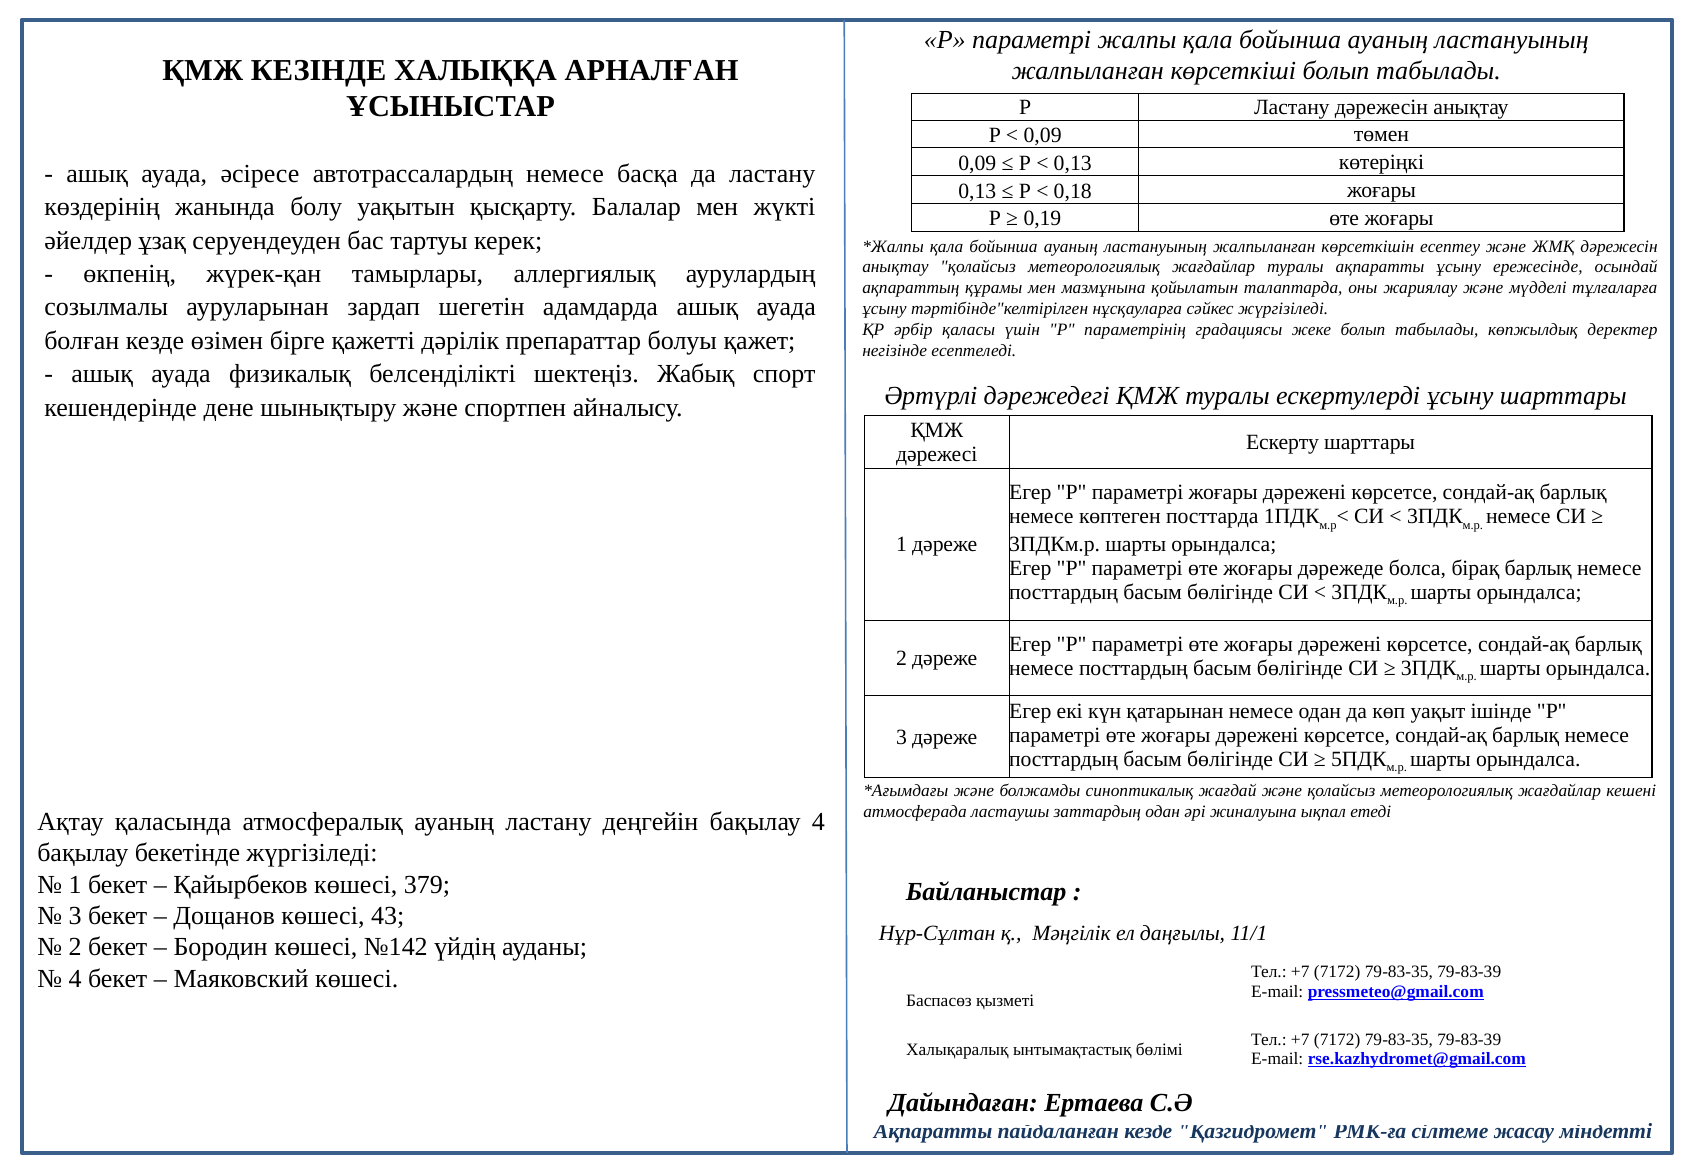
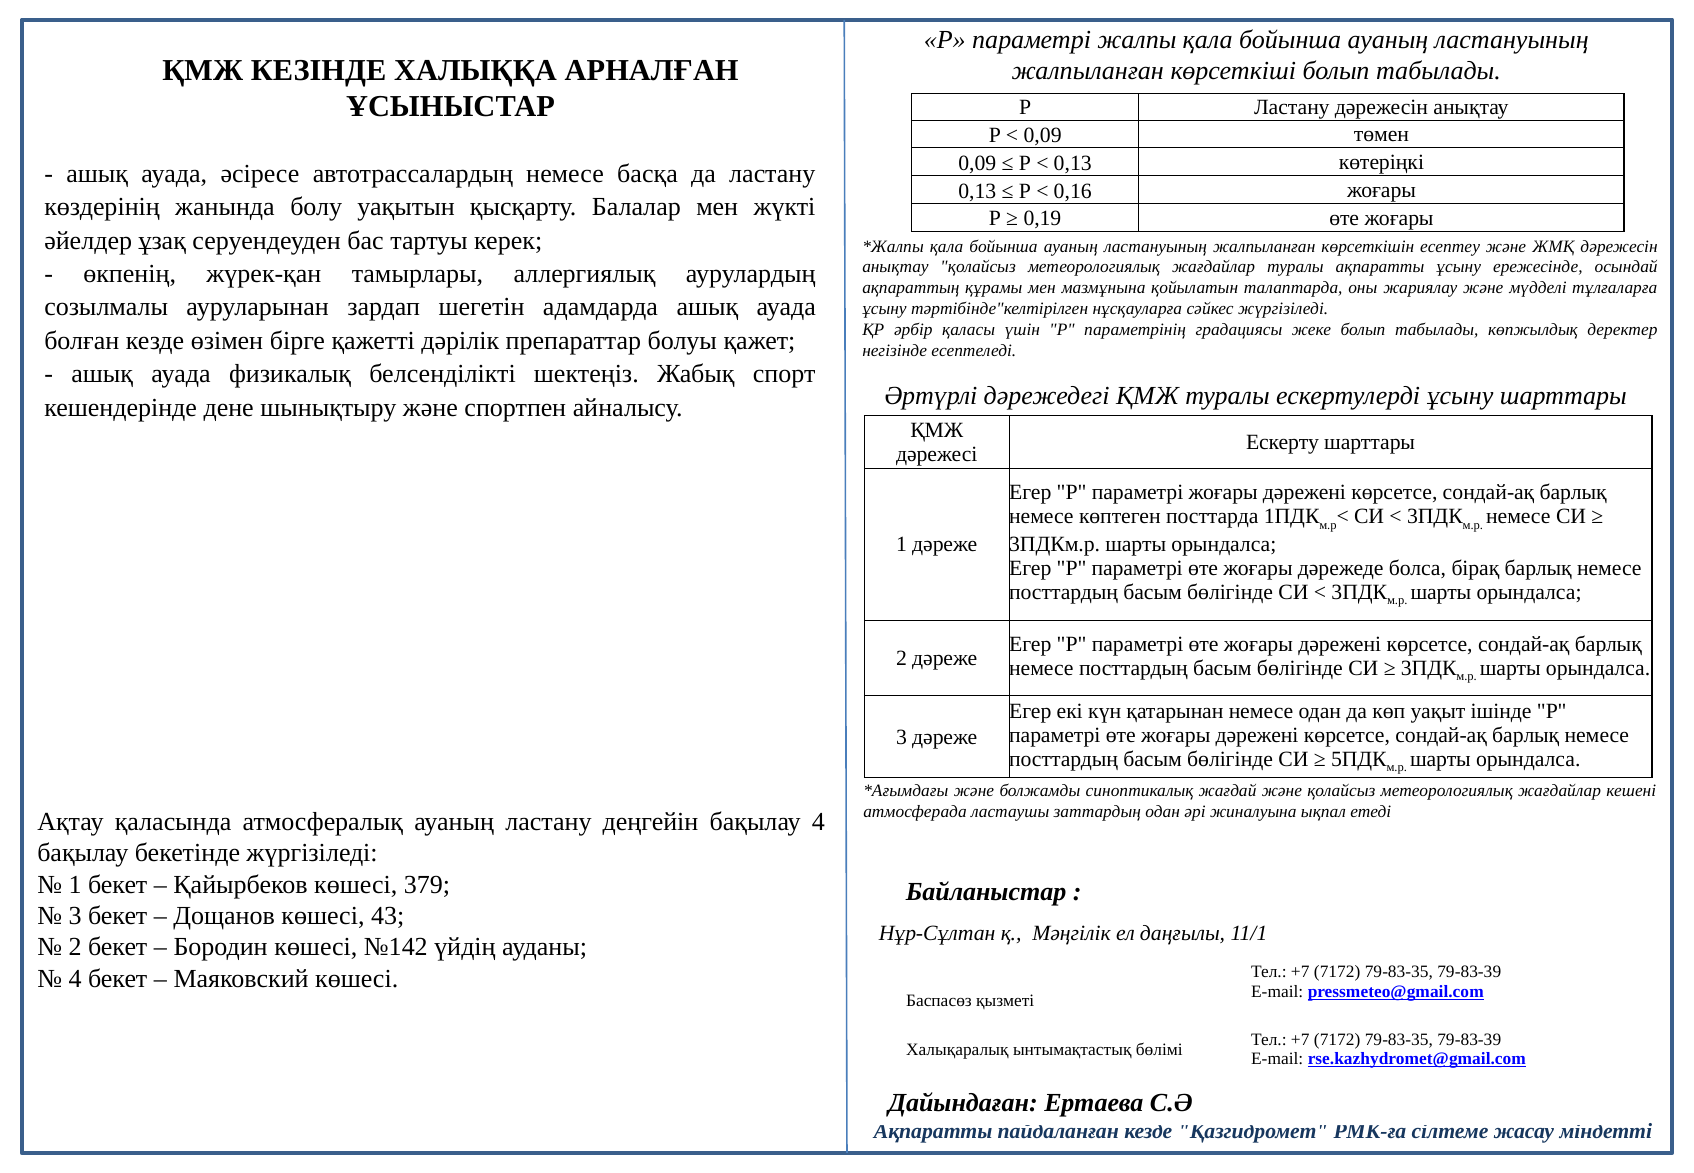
0,18: 0,18 -> 0,16
